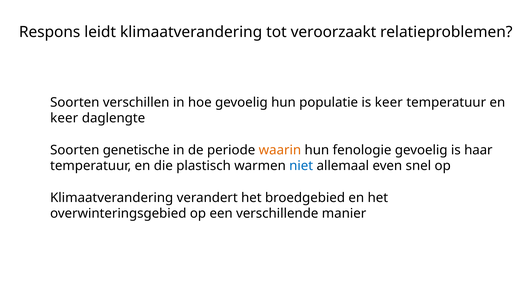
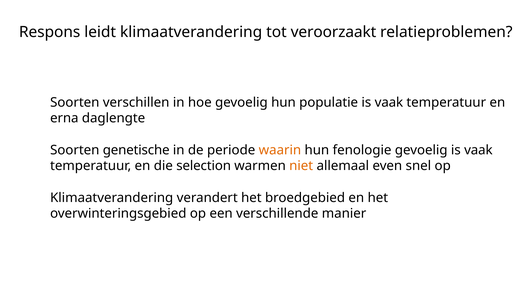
keer at (389, 103): keer -> vaak
keer at (64, 118): keer -> erna
gevoelig is haar: haar -> vaak
plastisch: plastisch -> selection
niet colour: blue -> orange
